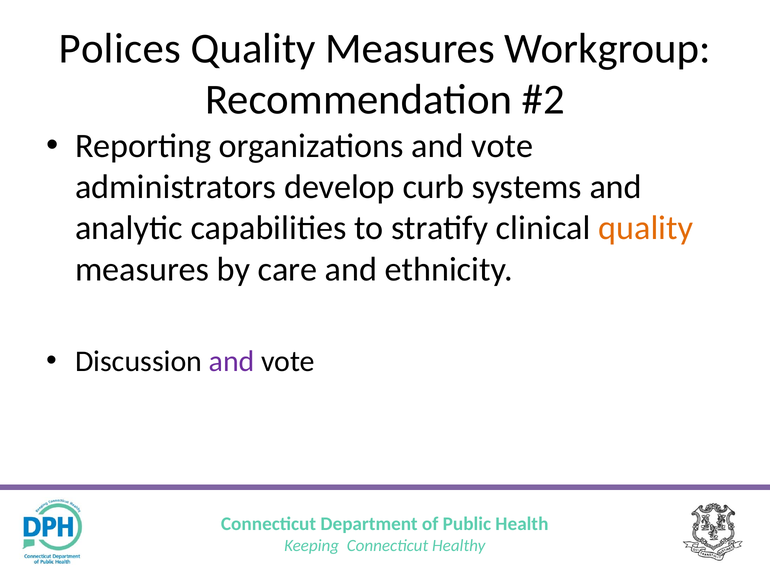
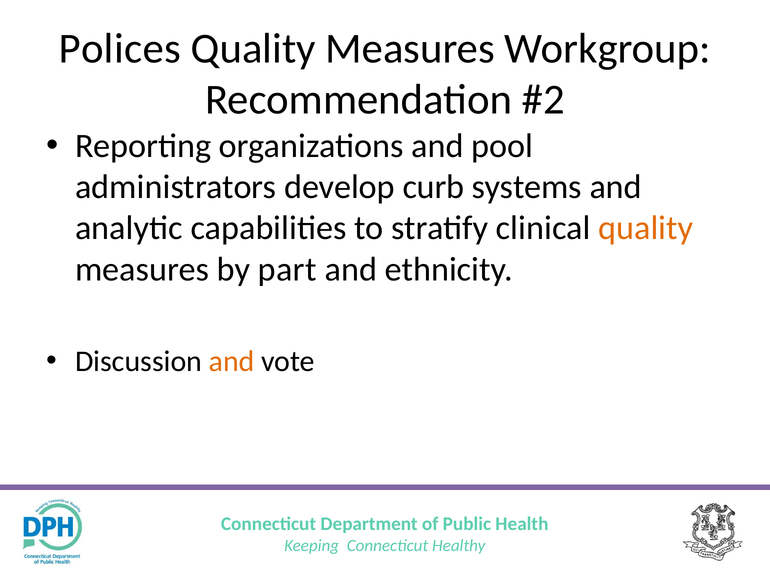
organizations and vote: vote -> pool
care: care -> part
and at (232, 362) colour: purple -> orange
